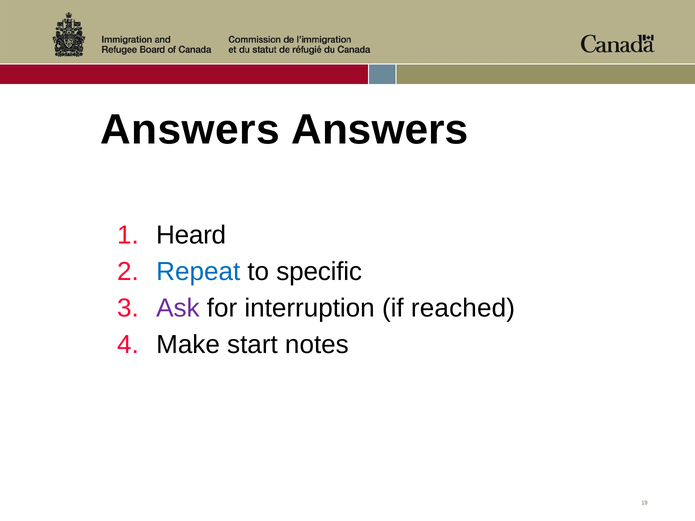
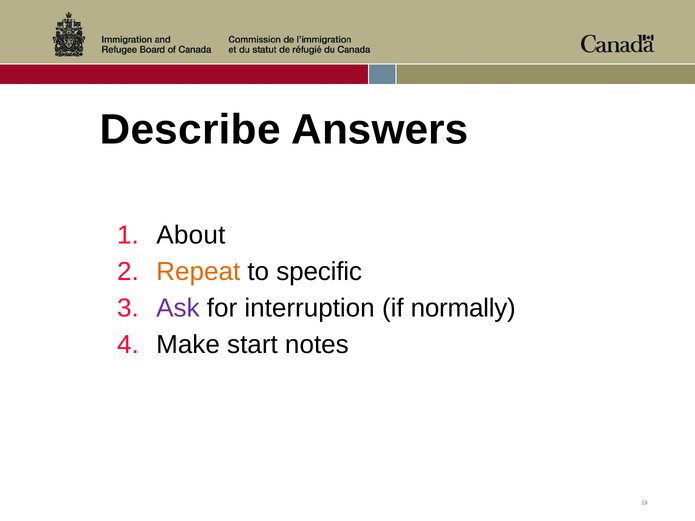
Answers at (190, 130): Answers -> Describe
Heard: Heard -> About
Repeat colour: blue -> orange
reached: reached -> normally
